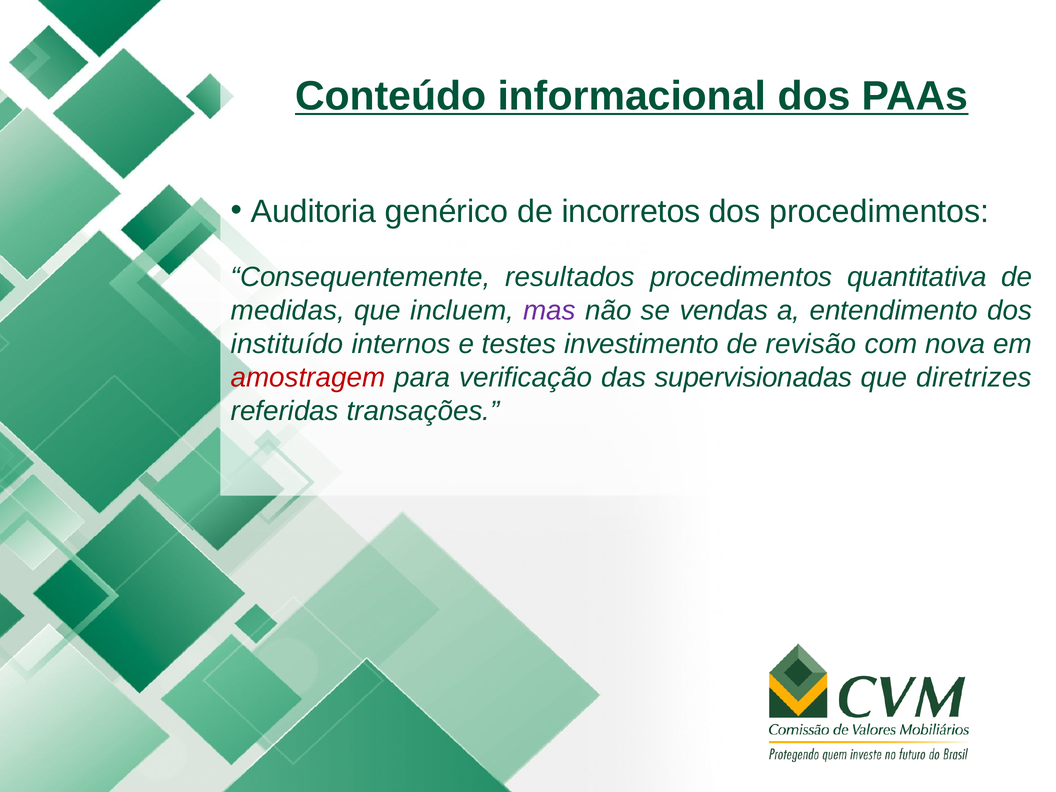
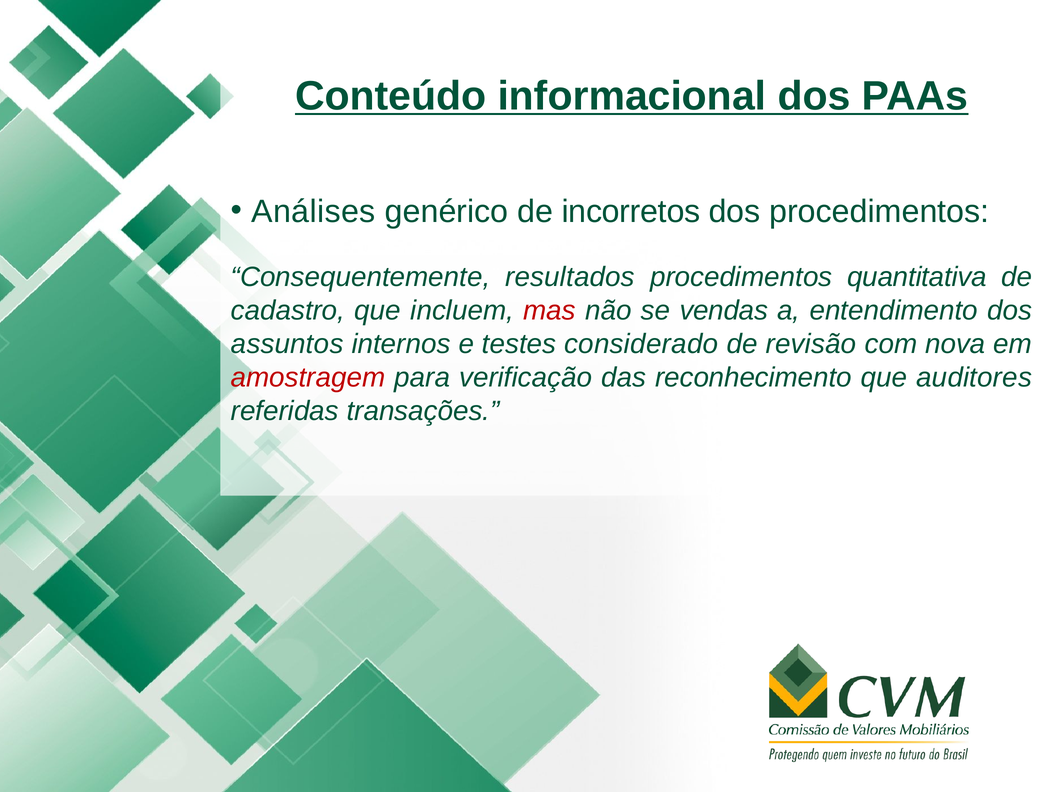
Auditoria: Auditoria -> Análises
medidas: medidas -> cadastro
mas colour: purple -> red
instituído: instituído -> assuntos
investimento: investimento -> considerado
supervisionadas: supervisionadas -> reconhecimento
diretrizes: diretrizes -> auditores
